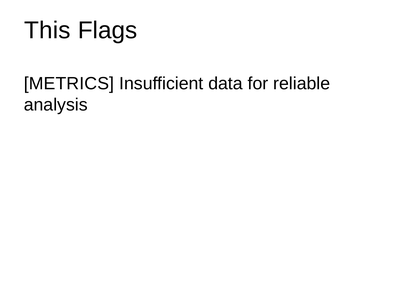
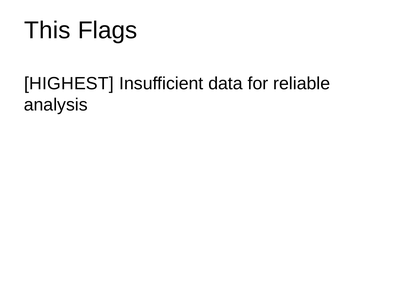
METRICS: METRICS -> HIGHEST
